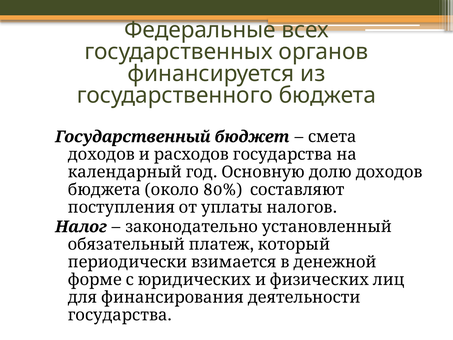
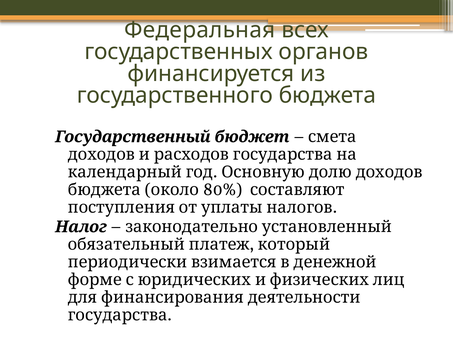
Федеральные: Федеральные -> Федеральная
